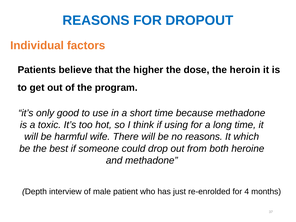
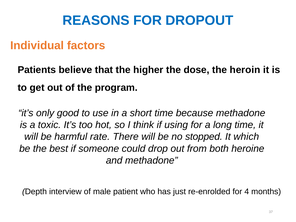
wife: wife -> rate
no reasons: reasons -> stopped
